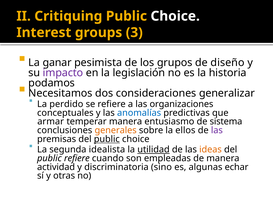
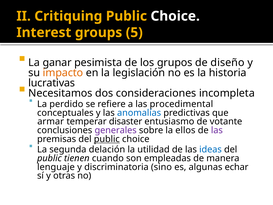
3: 3 -> 5
impacto colour: purple -> orange
podamos: podamos -> lucrativas
generalizar: generalizar -> incompleta
organizaciones: organizaciones -> procedimental
temperar manera: manera -> disaster
sistema: sistema -> votante
generales colour: orange -> purple
idealista: idealista -> delación
utilidad underline: present -> none
ideas colour: orange -> blue
public refiere: refiere -> tienen
actividad: actividad -> lenguaje
